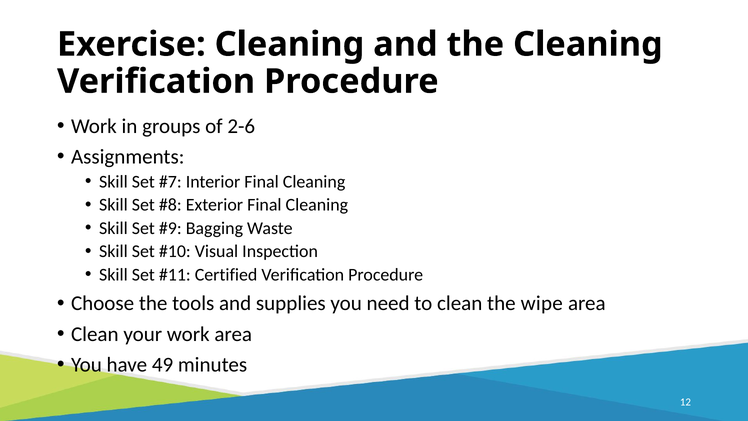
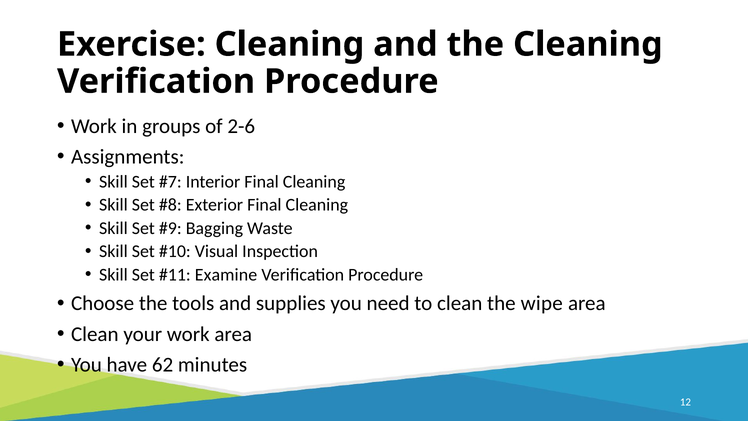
Certified: Certified -> Examine
49: 49 -> 62
